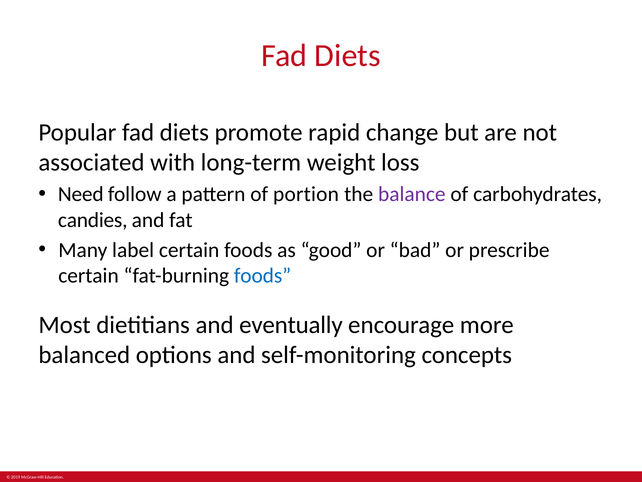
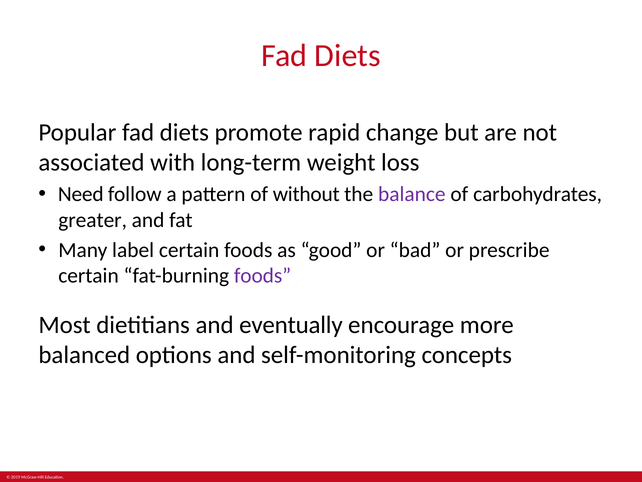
portion: portion -> without
candies: candies -> greater
foods at (263, 275) colour: blue -> purple
